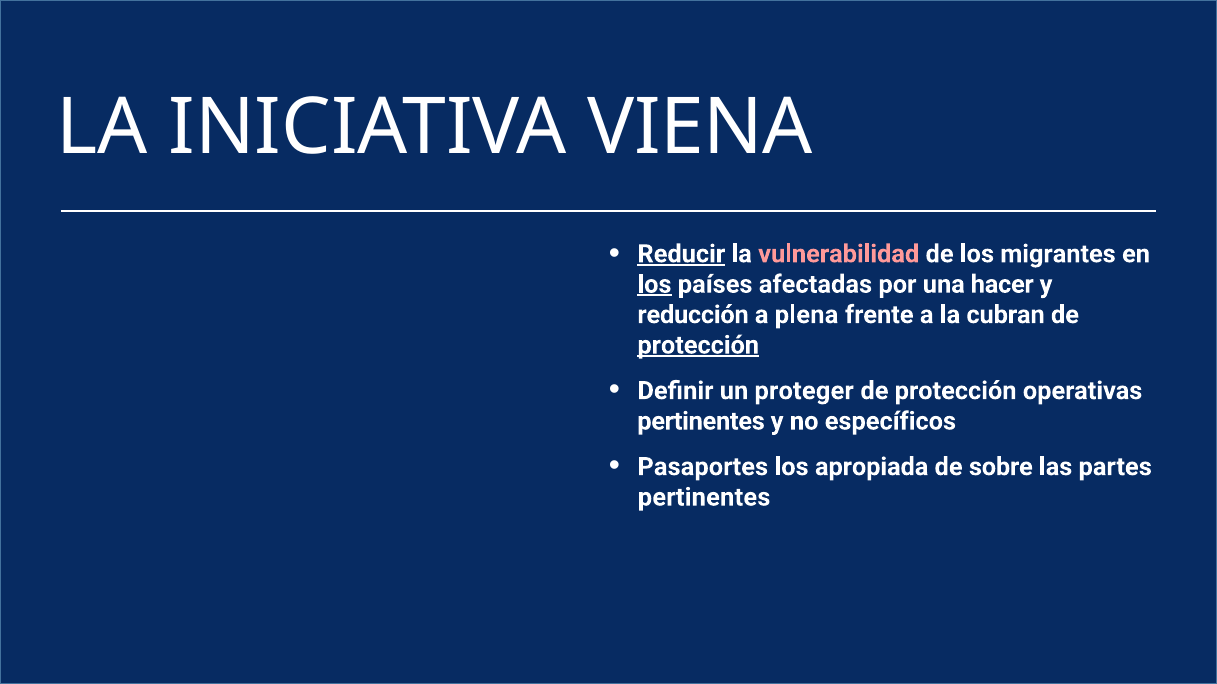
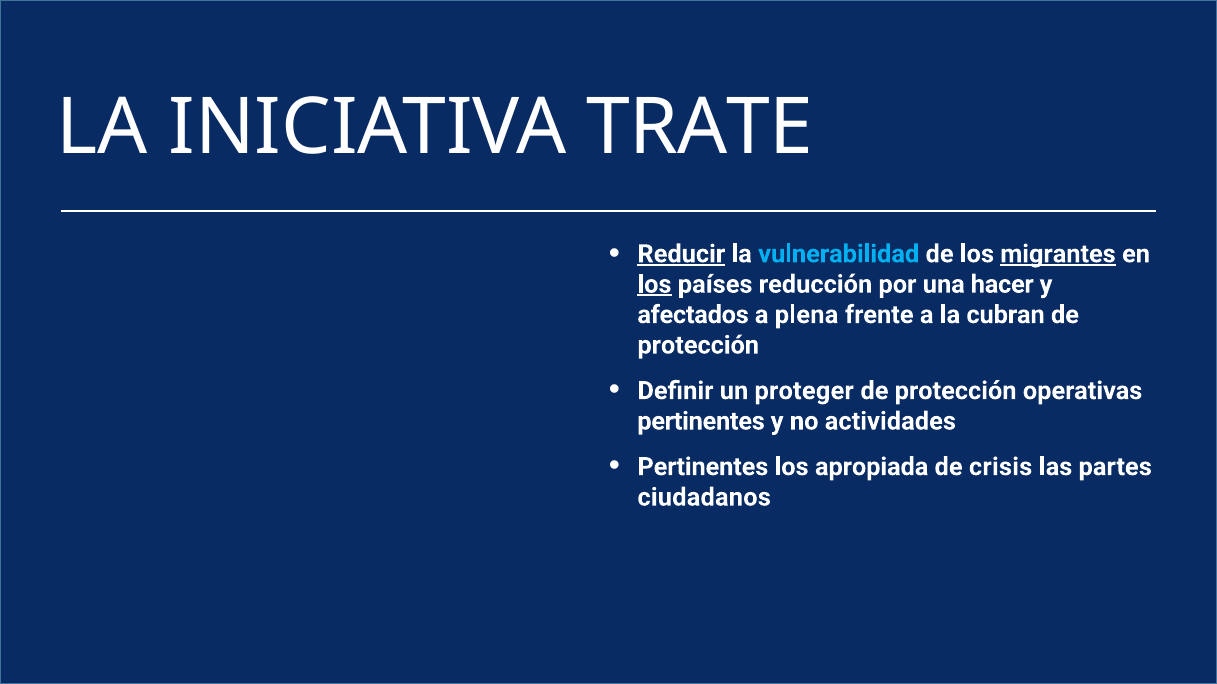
VIENA: VIENA -> TRATE
vulnerabilidad colour: pink -> light blue
migrantes underline: none -> present
afectadas: afectadas -> reducción
reducción: reducción -> afectados
protección at (698, 345) underline: present -> none
específicos: específicos -> actividades
Pasaportes at (703, 467): Pasaportes -> Pertinentes
sobre: sobre -> crisis
pertinentes at (704, 498): pertinentes -> ciudadanos
